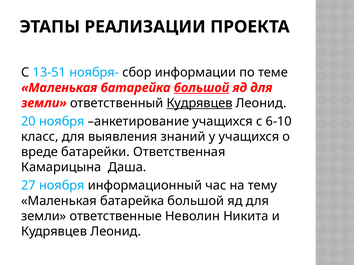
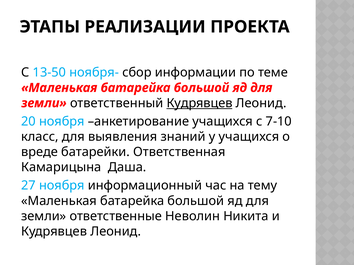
13-51: 13-51 -> 13-50
большой at (201, 88) underline: present -> none
6-10: 6-10 -> 7-10
